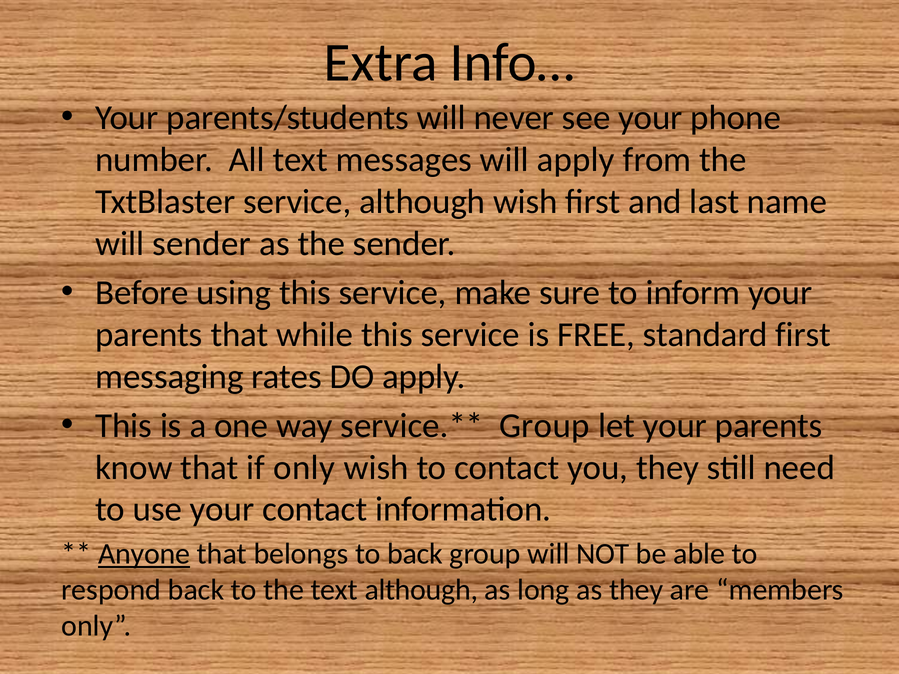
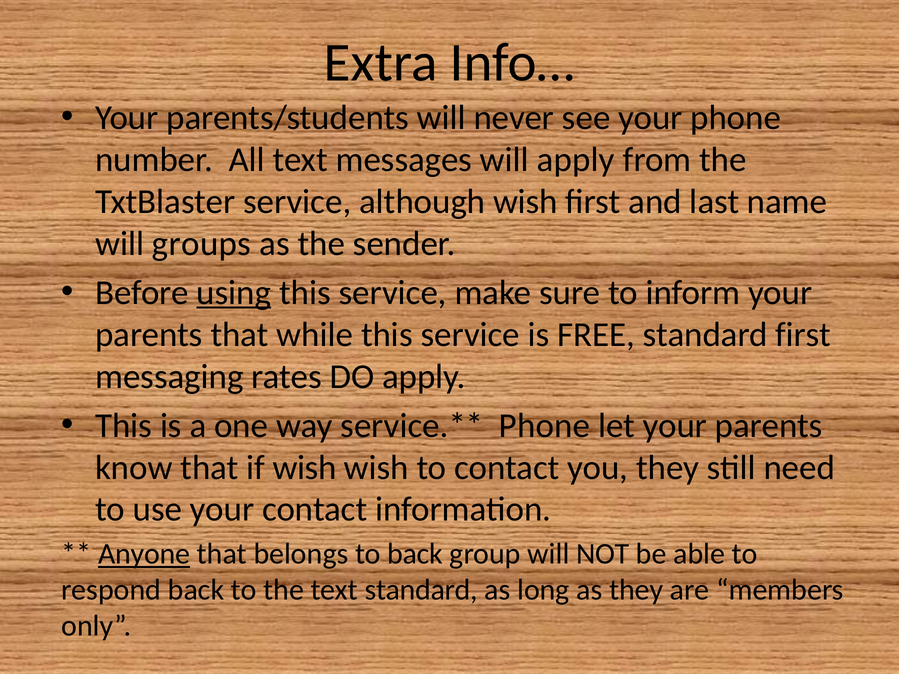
will sender: sender -> groups
using underline: none -> present
Group at (544, 426): Group -> Phone
if only: only -> wish
text although: although -> standard
